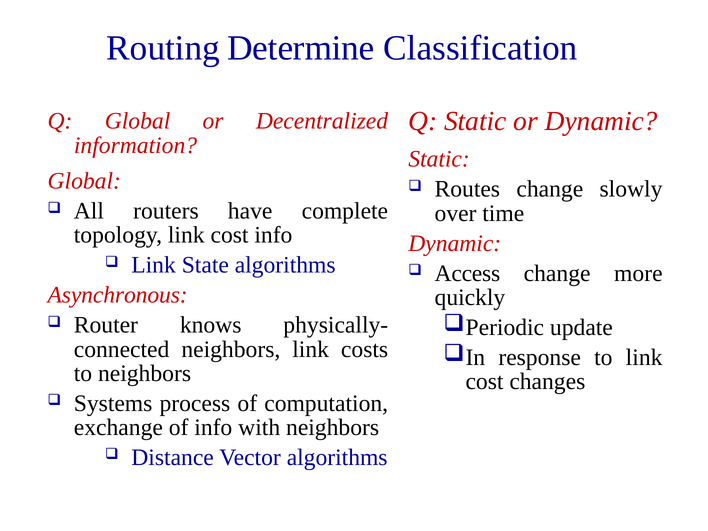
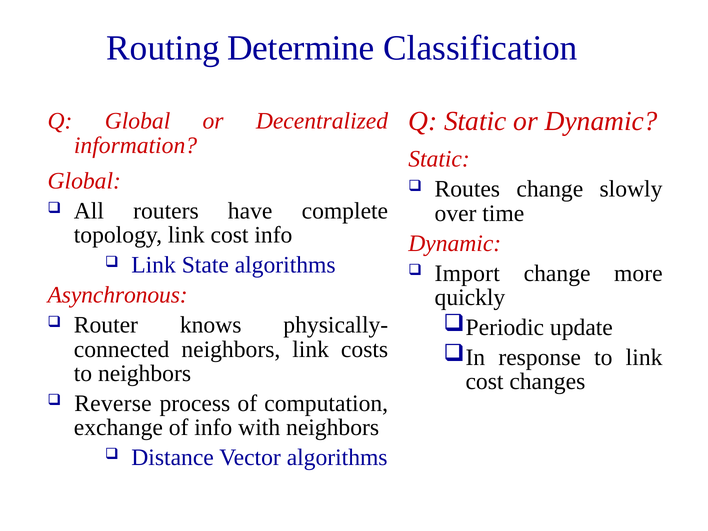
Access: Access -> Import
Systems: Systems -> Reverse
